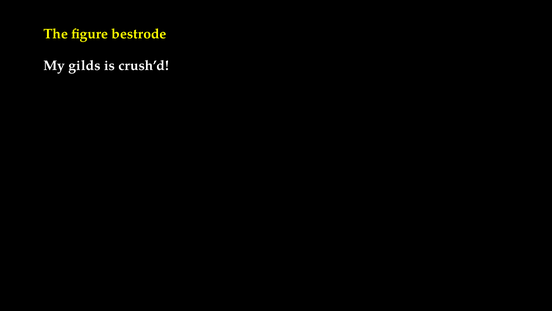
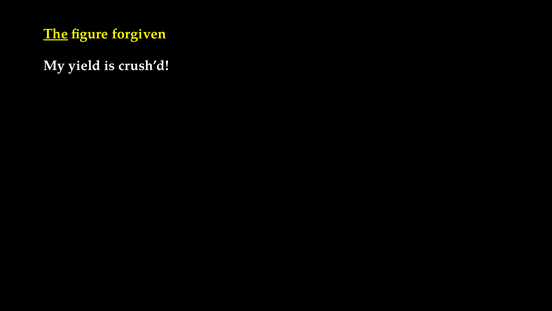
The underline: none -> present
bestrode: bestrode -> forgiven
gilds: gilds -> yield
